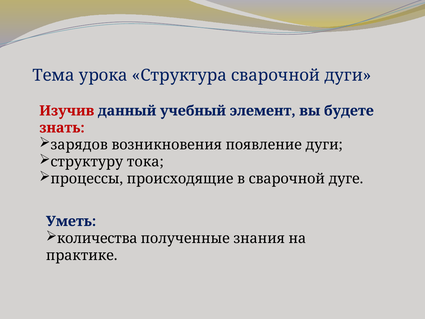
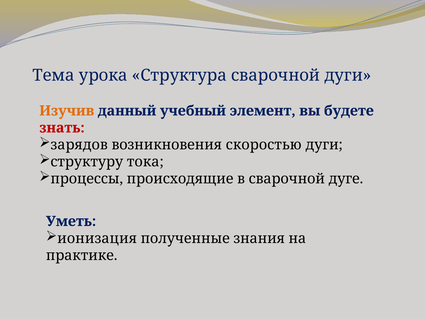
Изучив colour: red -> orange
появление: появление -> скоростью
количества: количества -> ионизация
